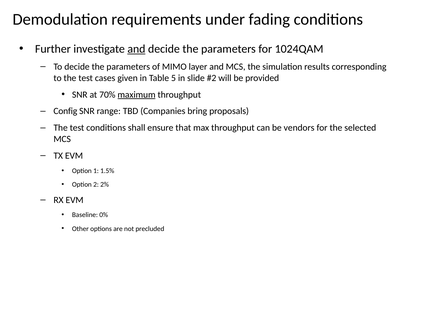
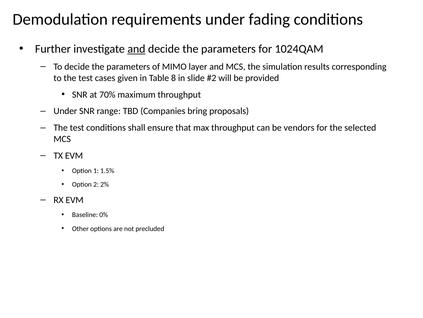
5: 5 -> 8
maximum underline: present -> none
Config at (65, 111): Config -> Under
